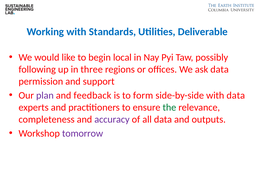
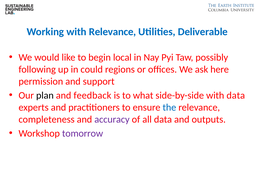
with Standards: Standards -> Relevance
three: three -> could
ask data: data -> here
plan colour: purple -> black
form: form -> what
the colour: green -> blue
